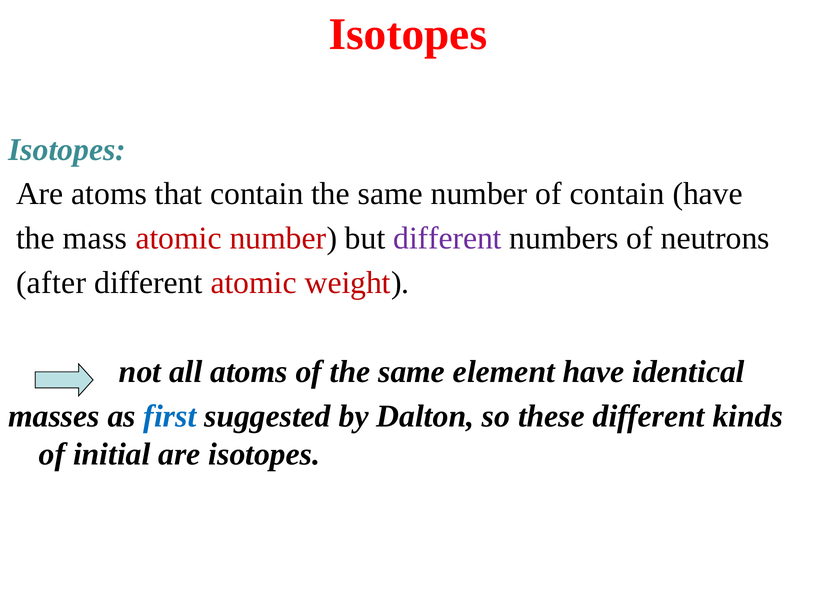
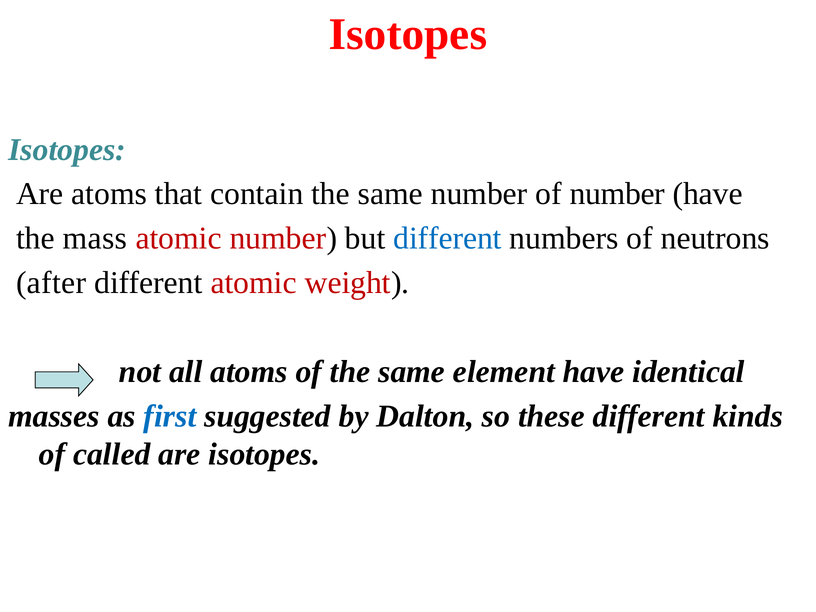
of contain: contain -> number
different at (447, 238) colour: purple -> blue
initial: initial -> called
